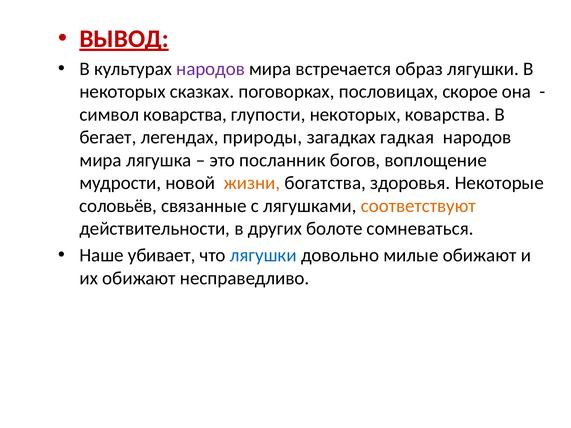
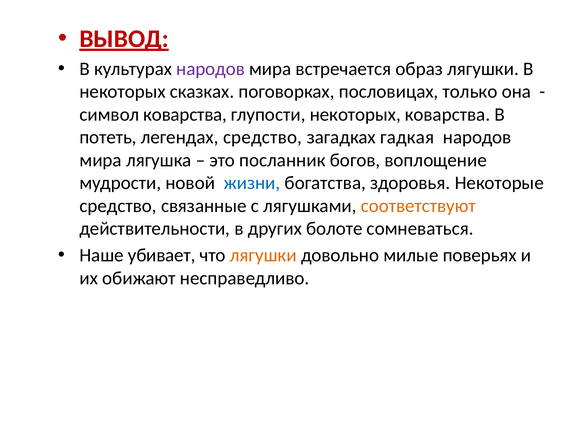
скорое: скорое -> только
бегает: бегает -> потеть
легендах природы: природы -> средство
жизни colour: orange -> blue
соловьёв at (118, 206): соловьёв -> средство
лягушки at (263, 255) colour: blue -> orange
милые обижают: обижают -> поверьях
